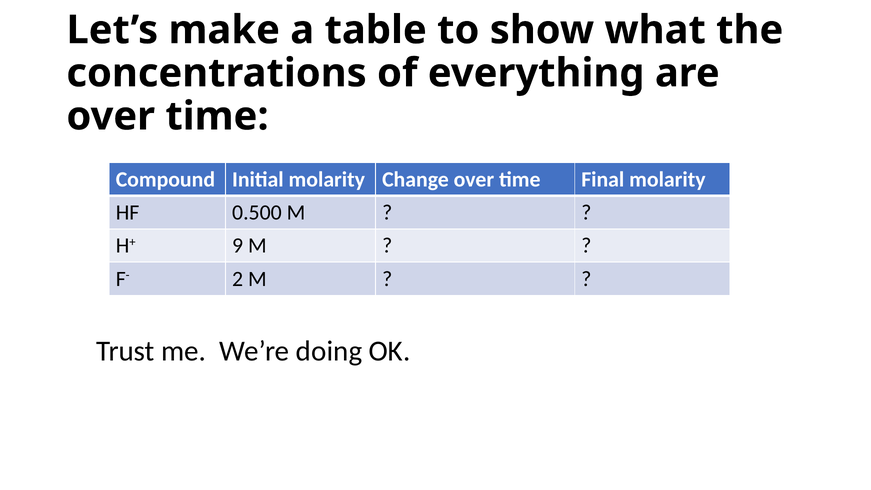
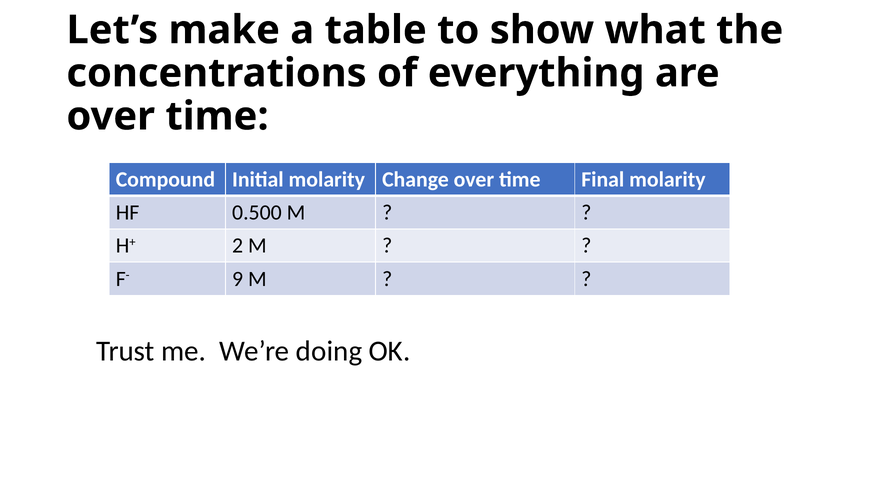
9: 9 -> 2
2: 2 -> 9
